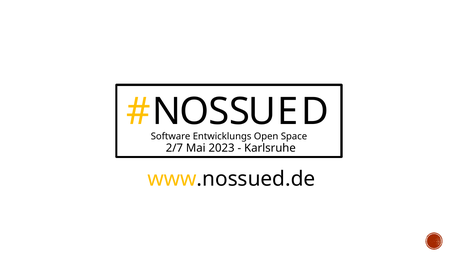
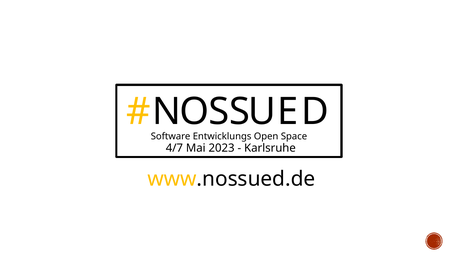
2/7: 2/7 -> 4/7
